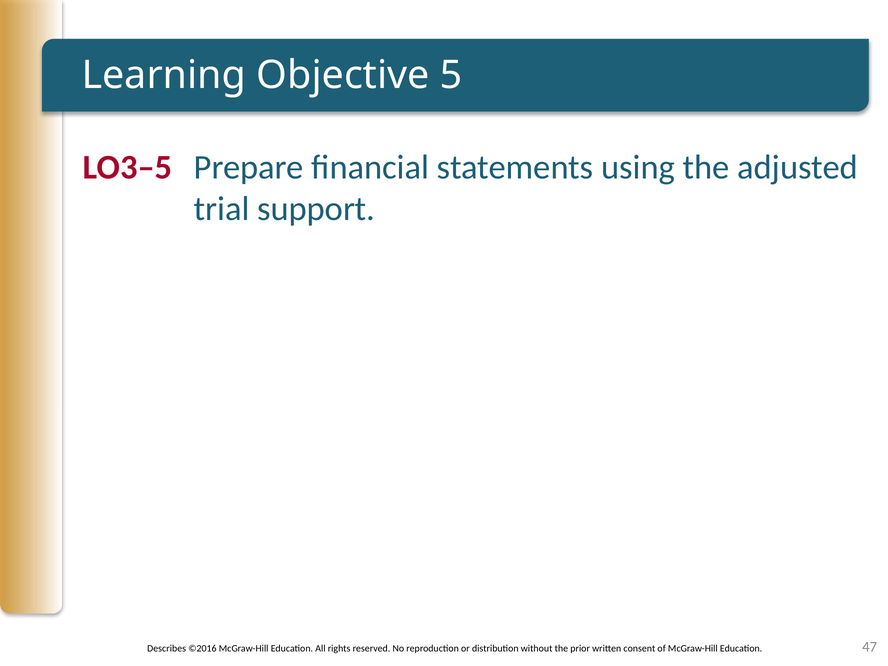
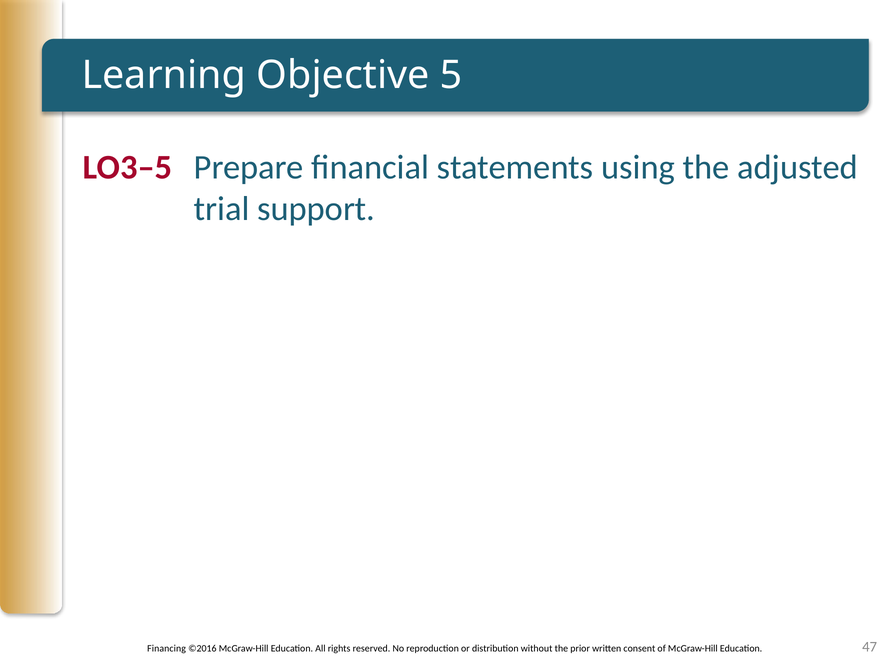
Describes: Describes -> Financing
